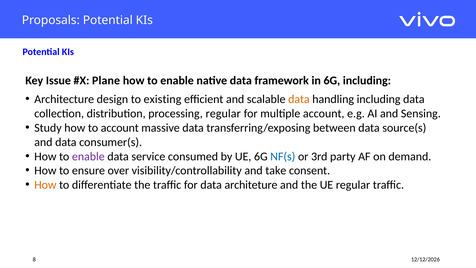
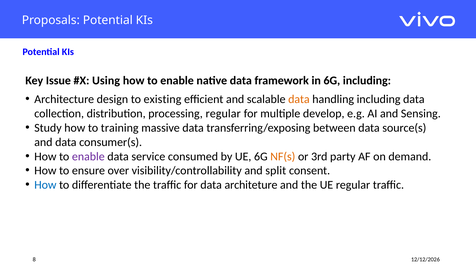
Plane: Plane -> Using
multiple account: account -> develop
to account: account -> training
NF(s colour: blue -> orange
take: take -> split
How at (45, 185) colour: orange -> blue
